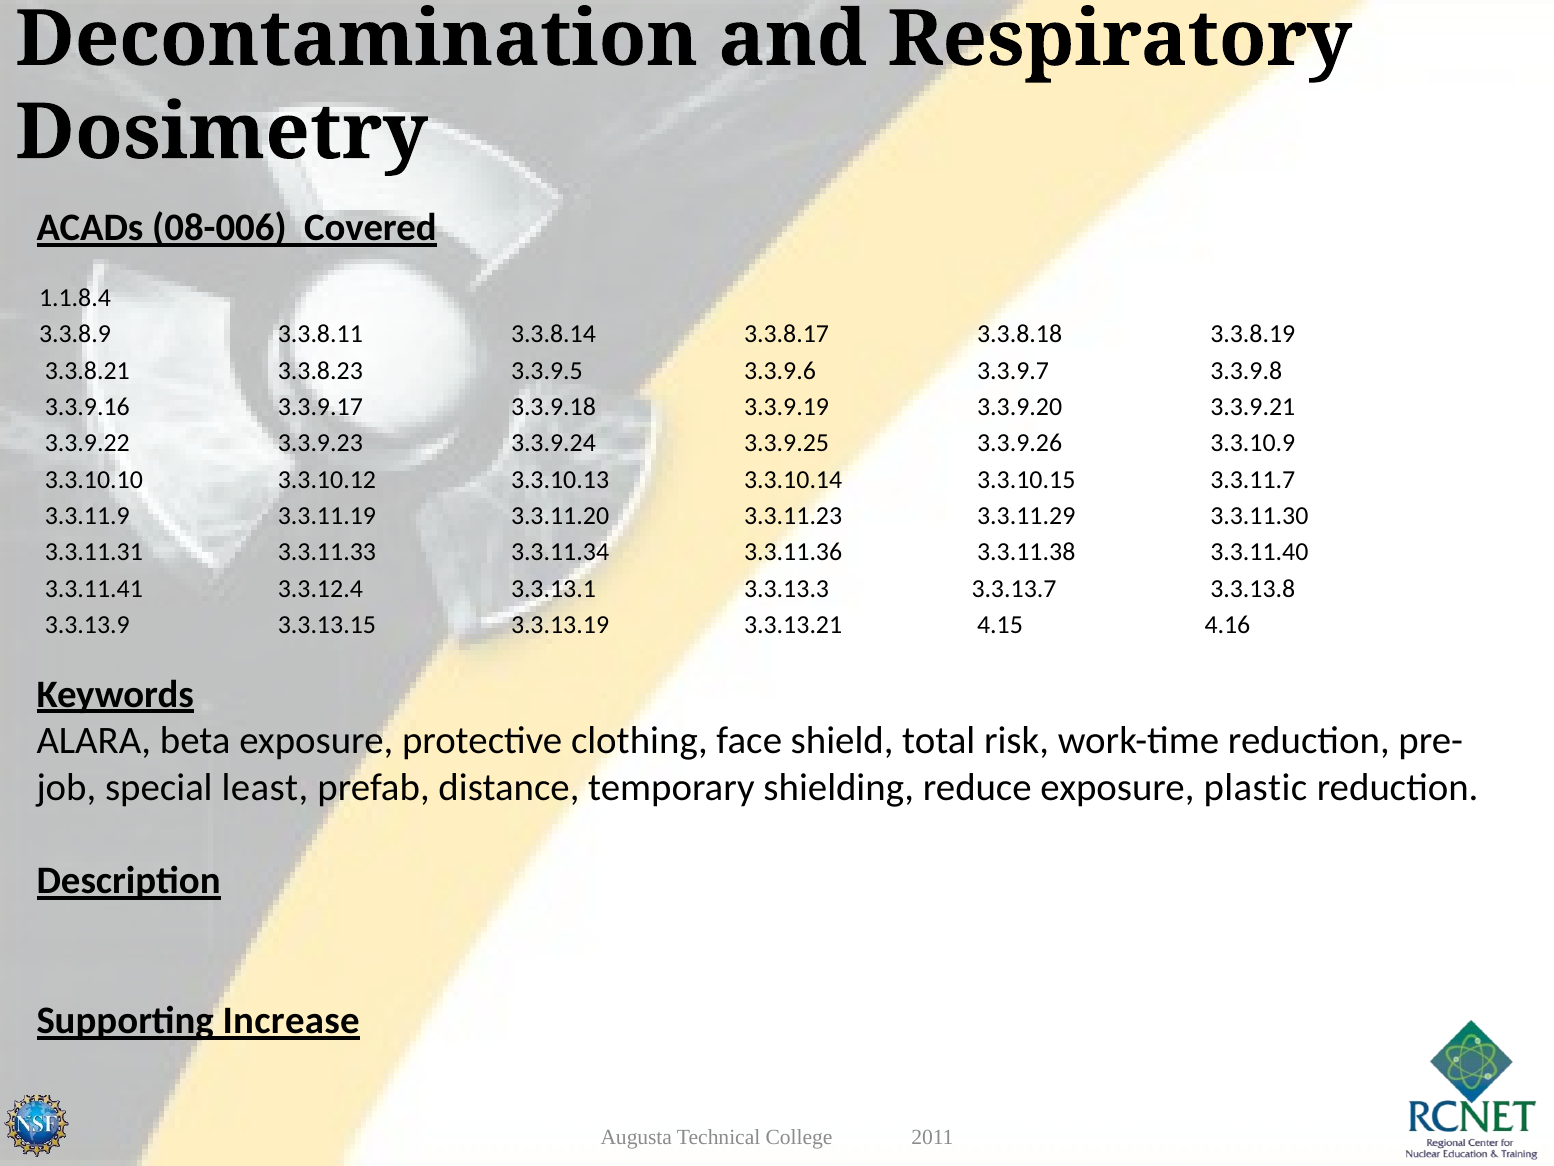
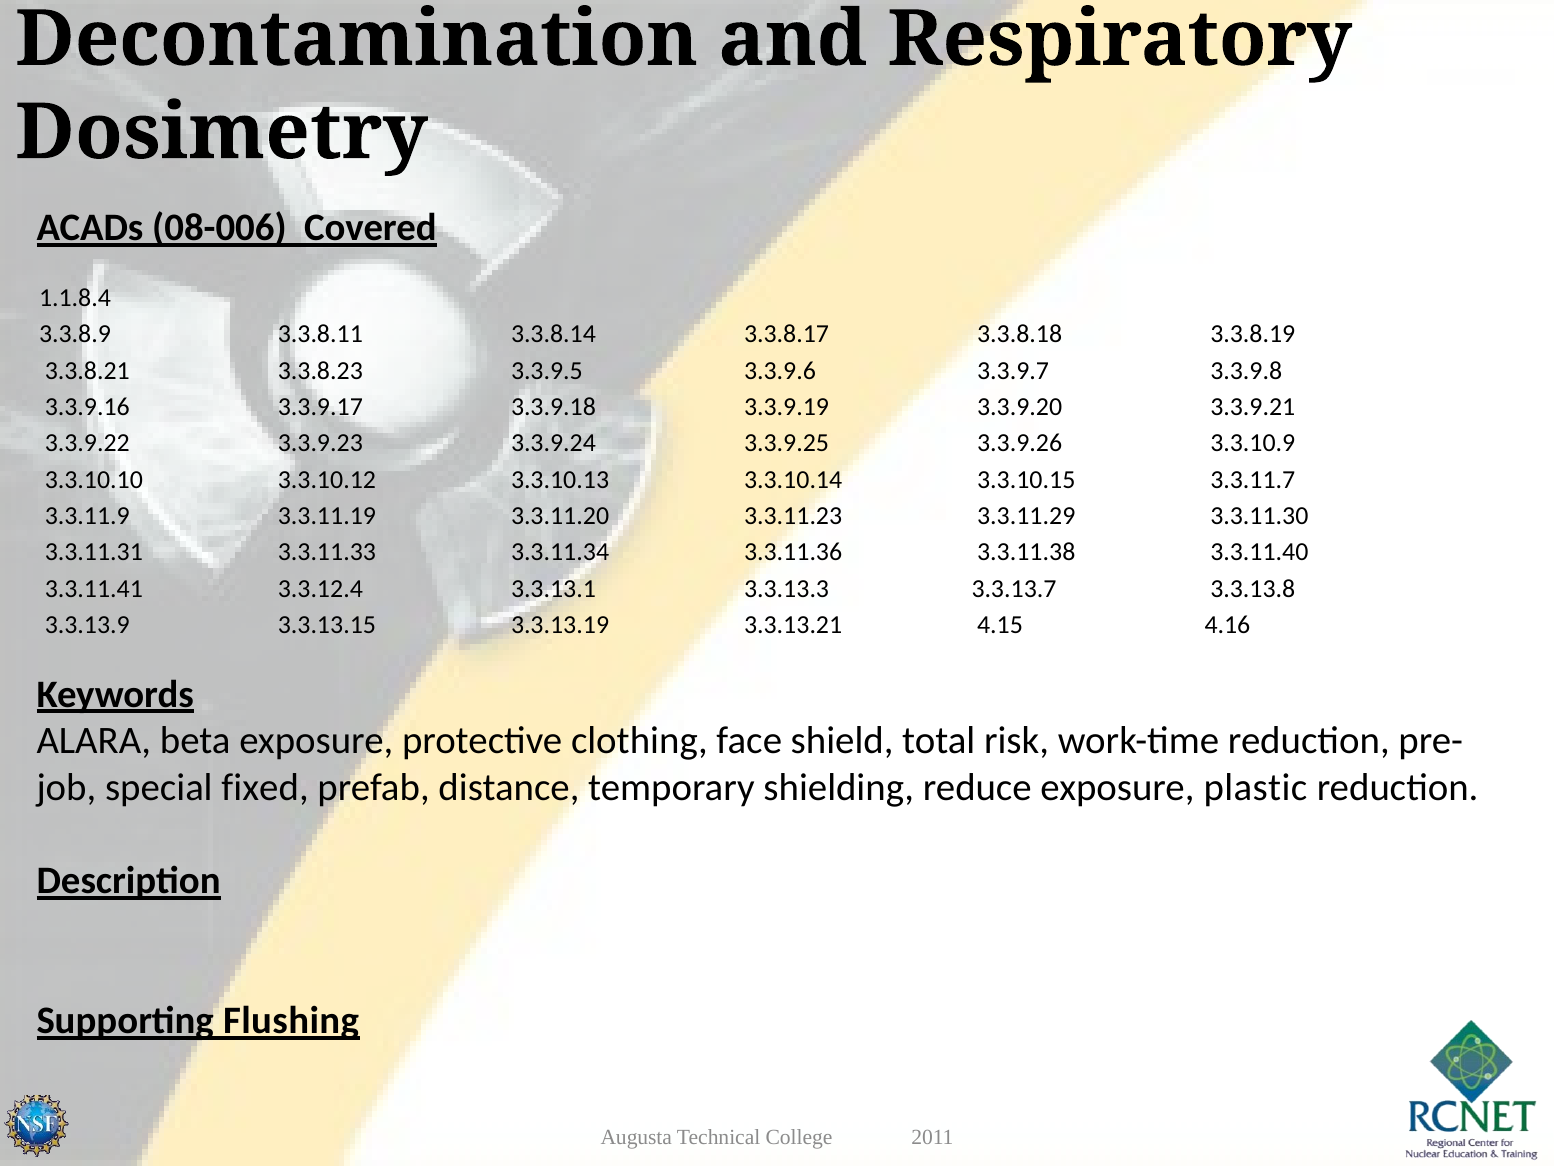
least: least -> fixed
Increase: Increase -> Flushing
